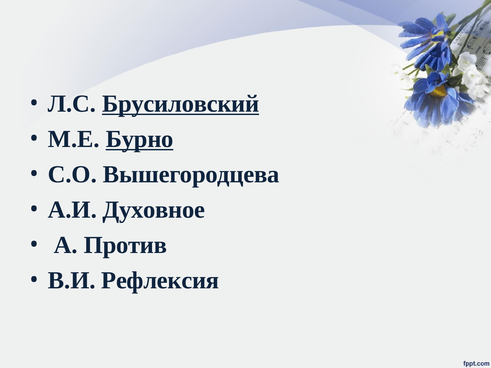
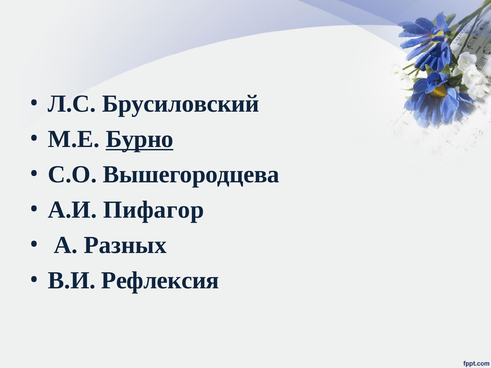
Брусиловский underline: present -> none
Духовное: Духовное -> Пифагор
Против: Против -> Разных
